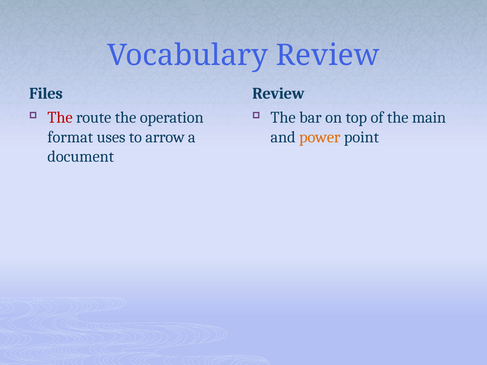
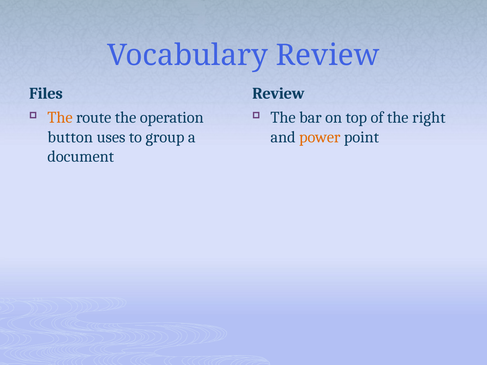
The at (60, 118) colour: red -> orange
main: main -> right
format: format -> button
arrow: arrow -> group
